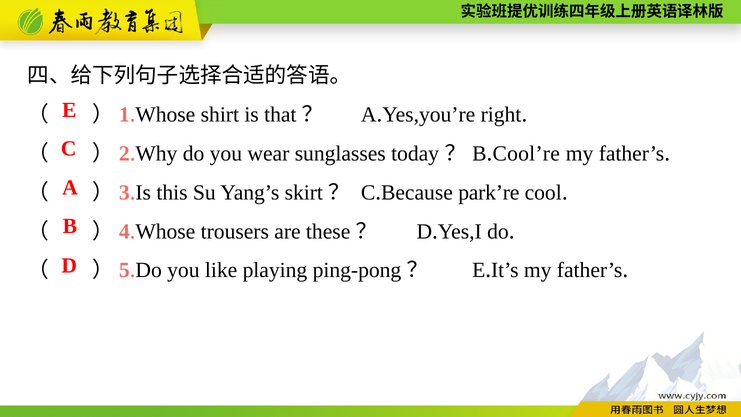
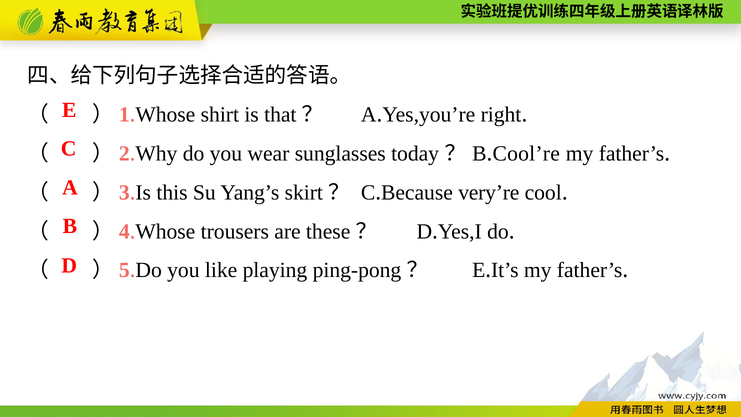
park’re: park’re -> very’re
